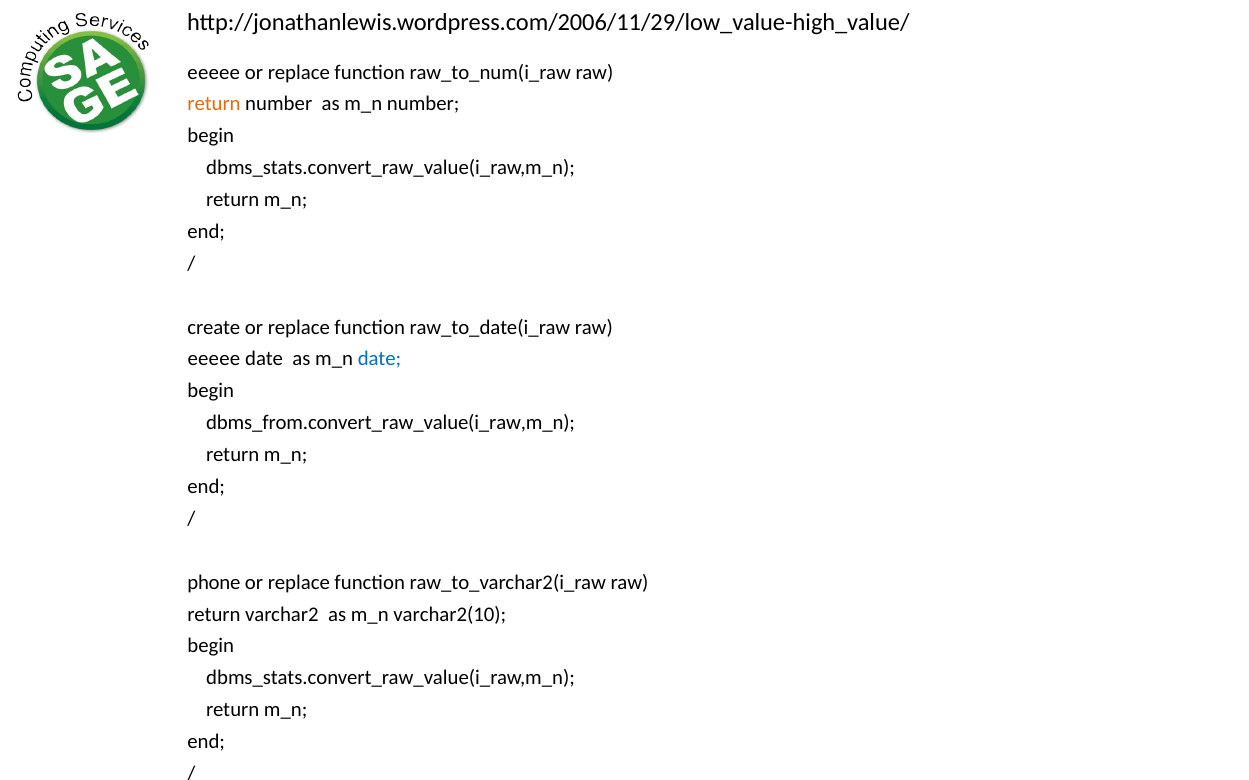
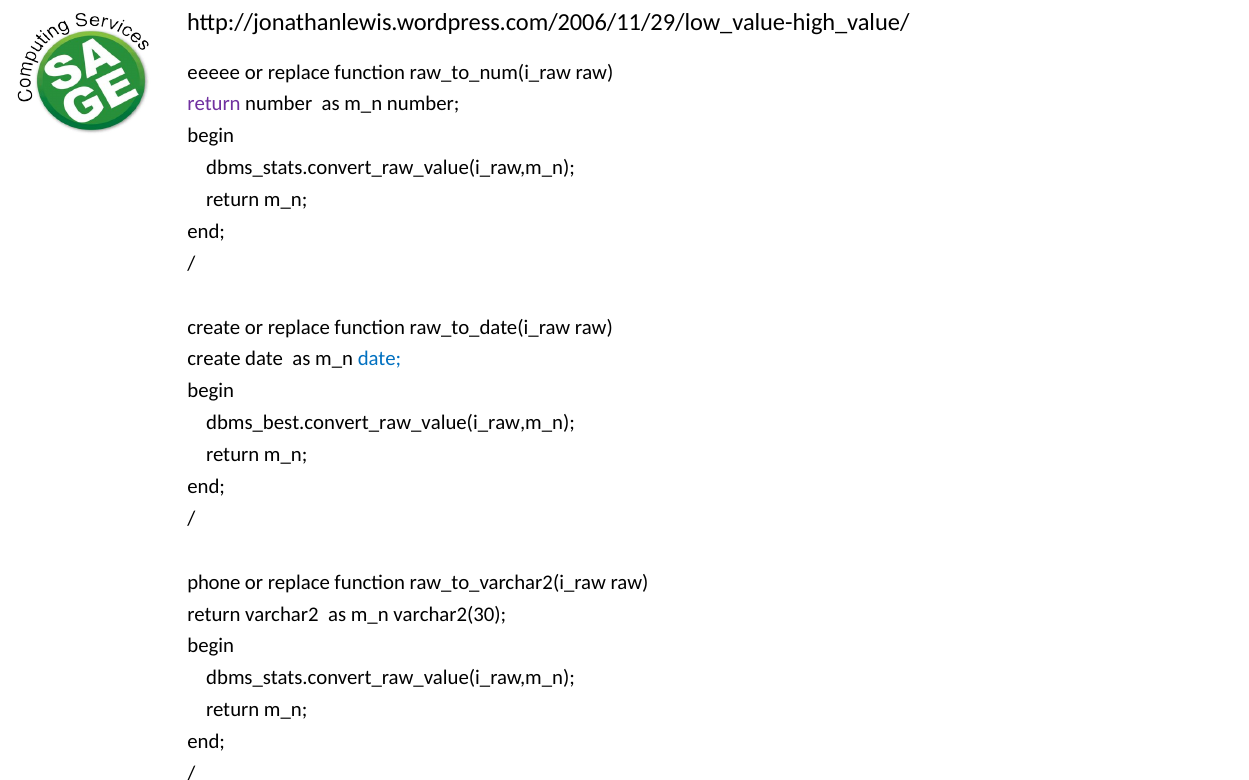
return at (214, 104) colour: orange -> purple
eeeee at (214, 359): eeeee -> create
dbms_from.convert_raw_value(i_raw,m_n: dbms_from.convert_raw_value(i_raw,m_n -> dbms_best.convert_raw_value(i_raw,m_n
varchar2(10: varchar2(10 -> varchar2(30
